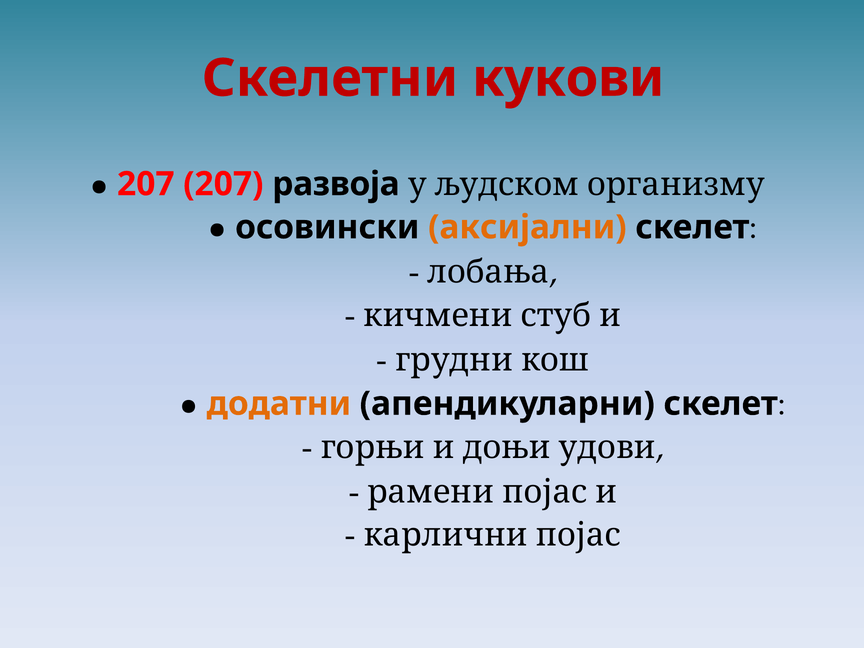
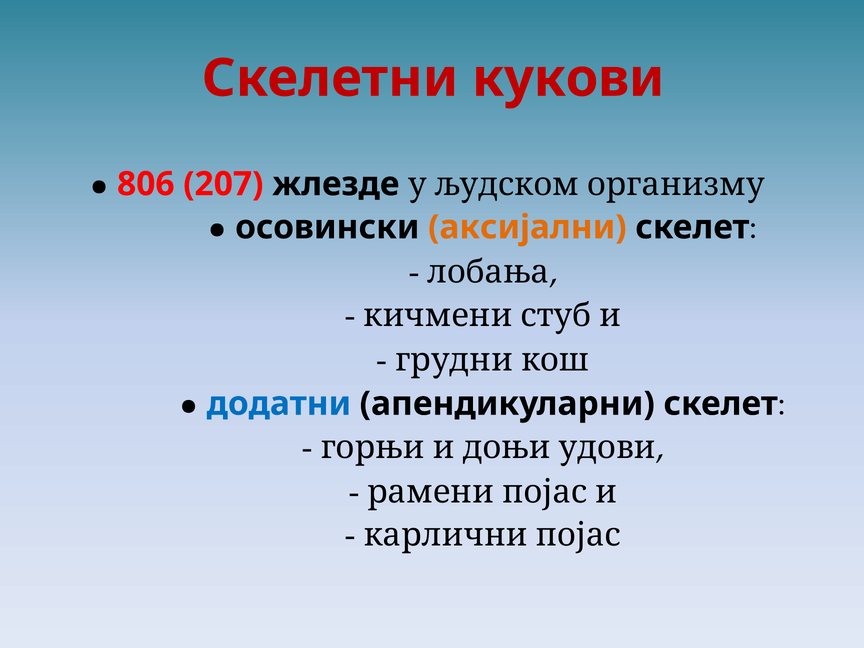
207 at (146, 184): 207 -> 806
развоја: развоја -> жлезде
додатни colour: orange -> blue
